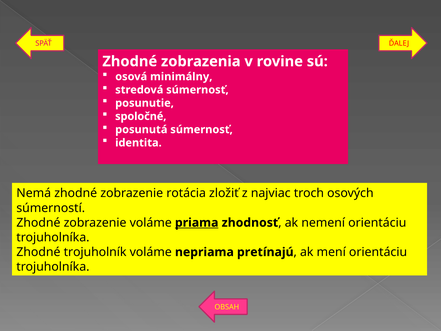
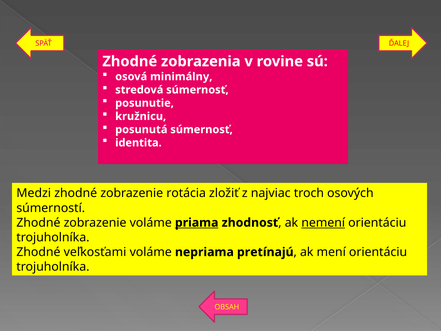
spoločné: spoločné -> kružnicu
Nemá: Nemá -> Medzi
nemení underline: none -> present
trojuholník: trojuholník -> veľkosťami
